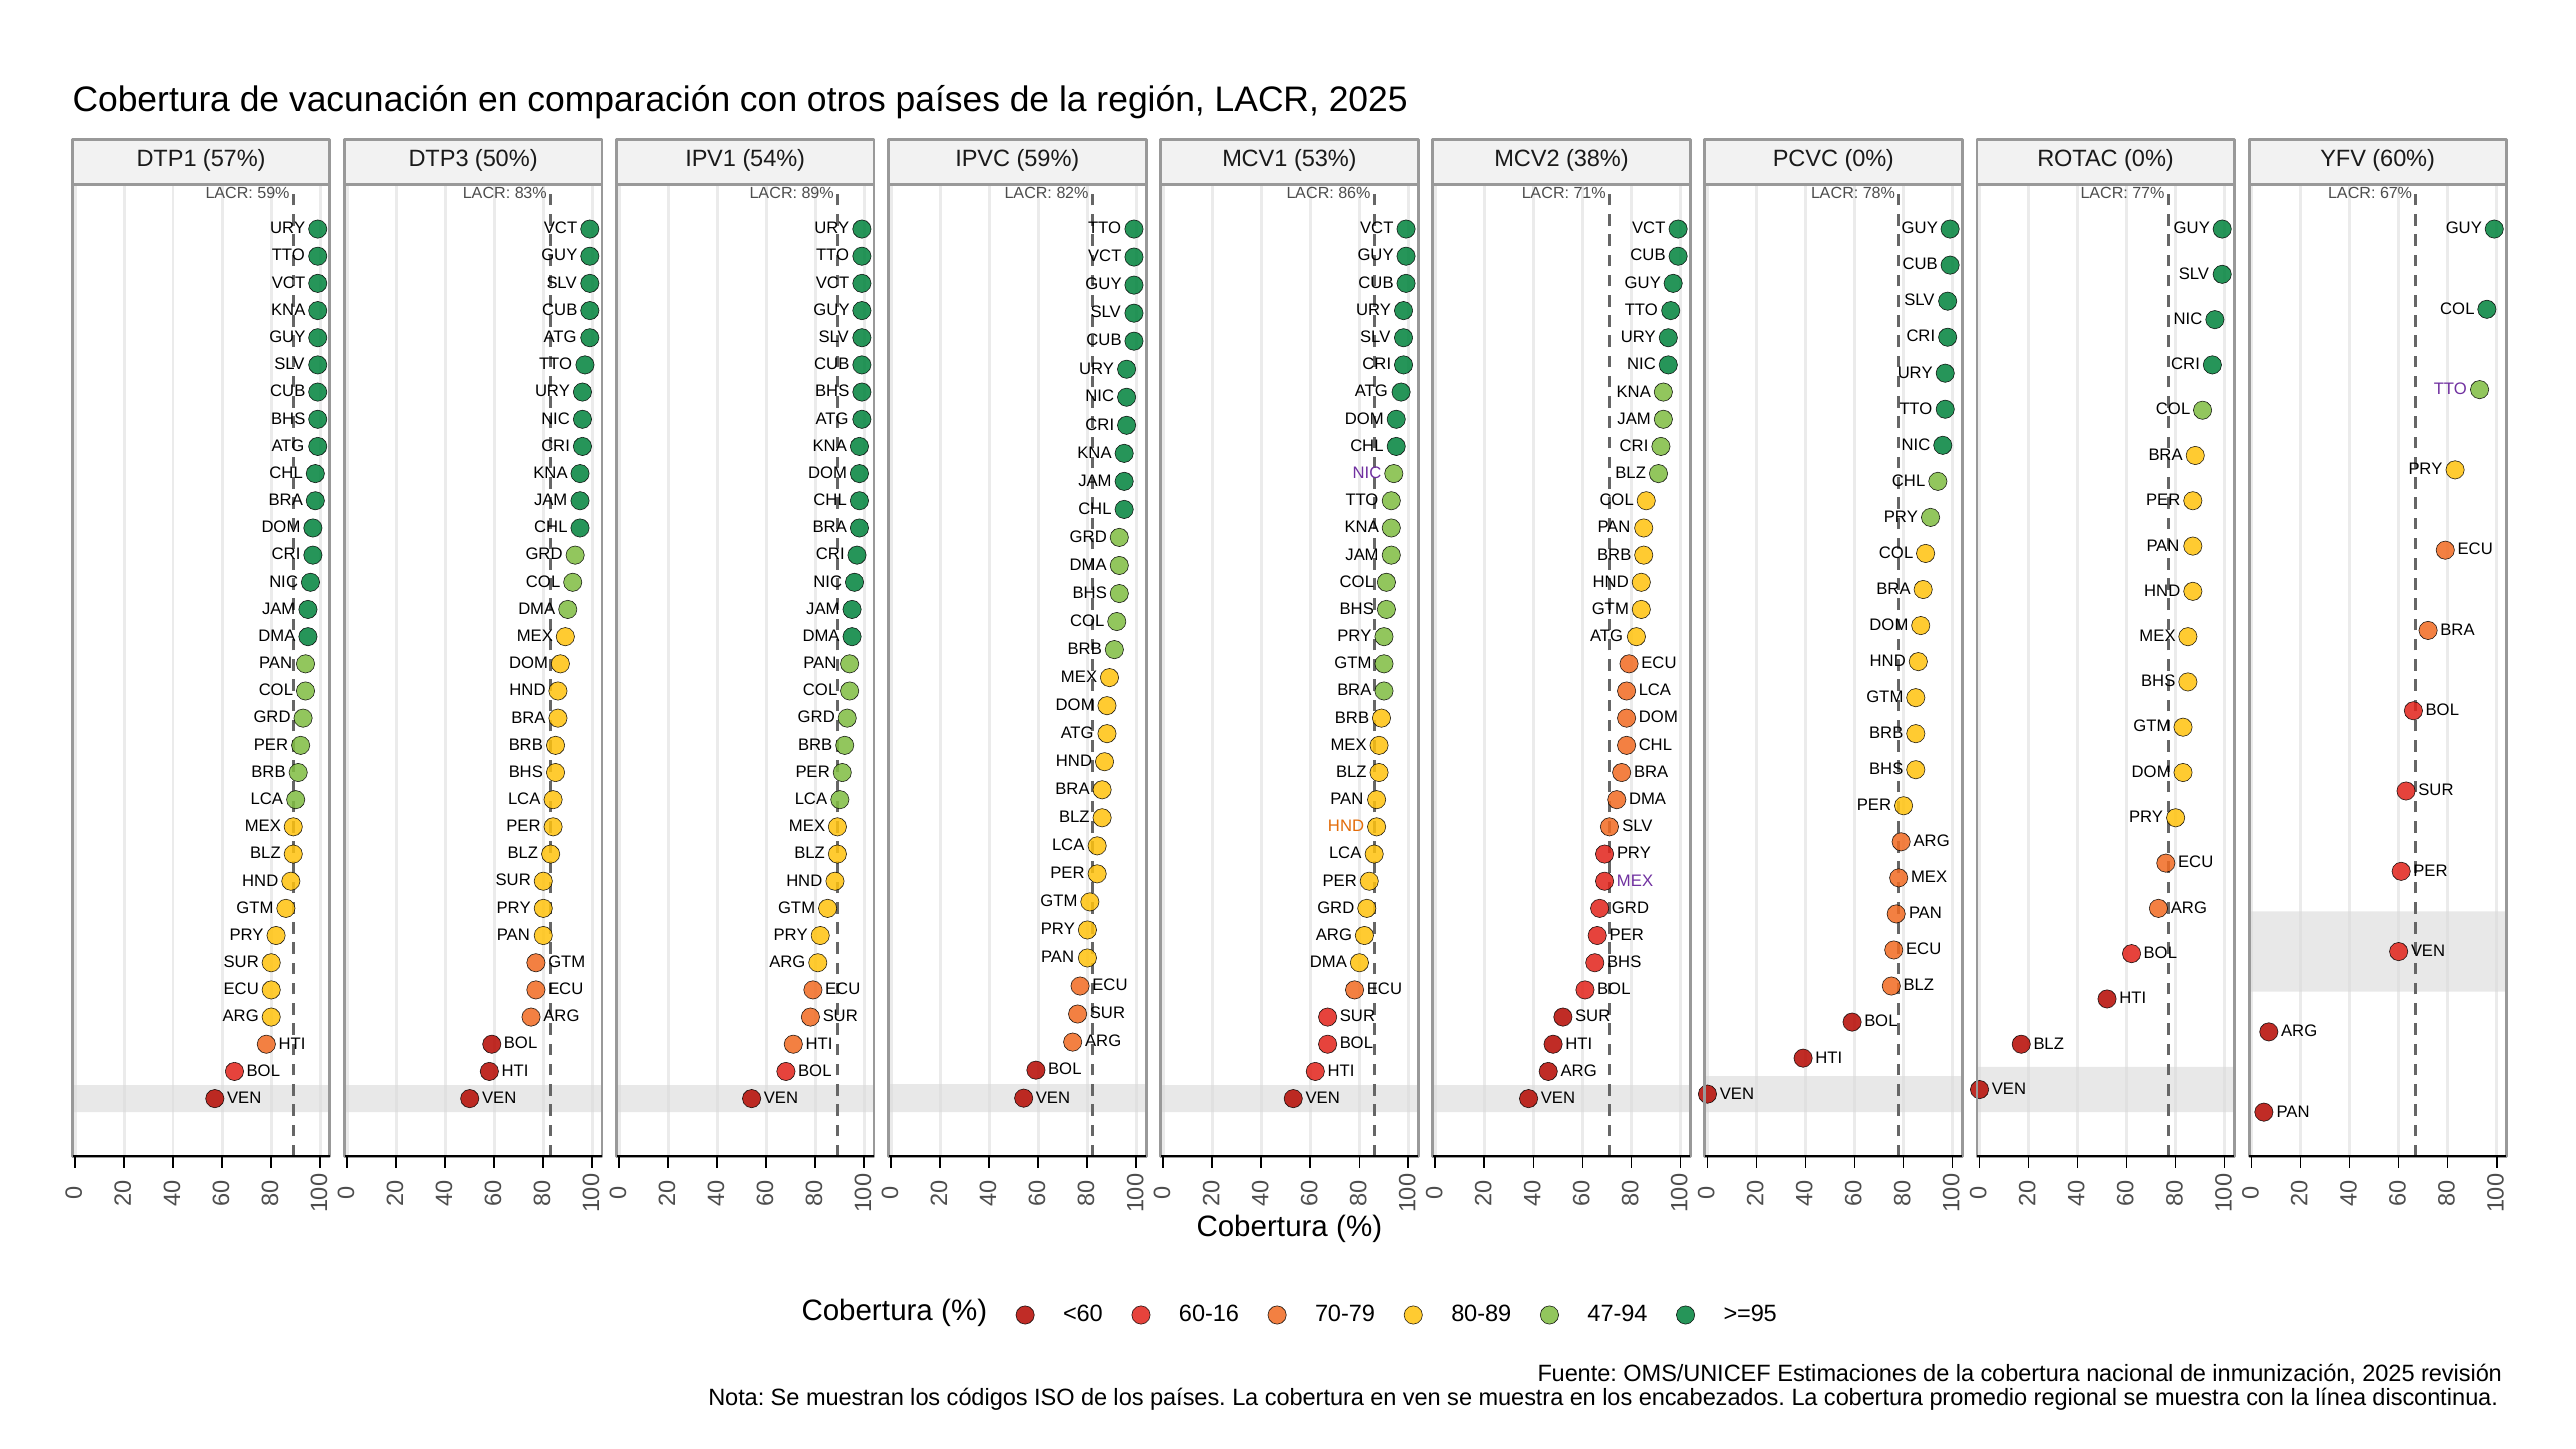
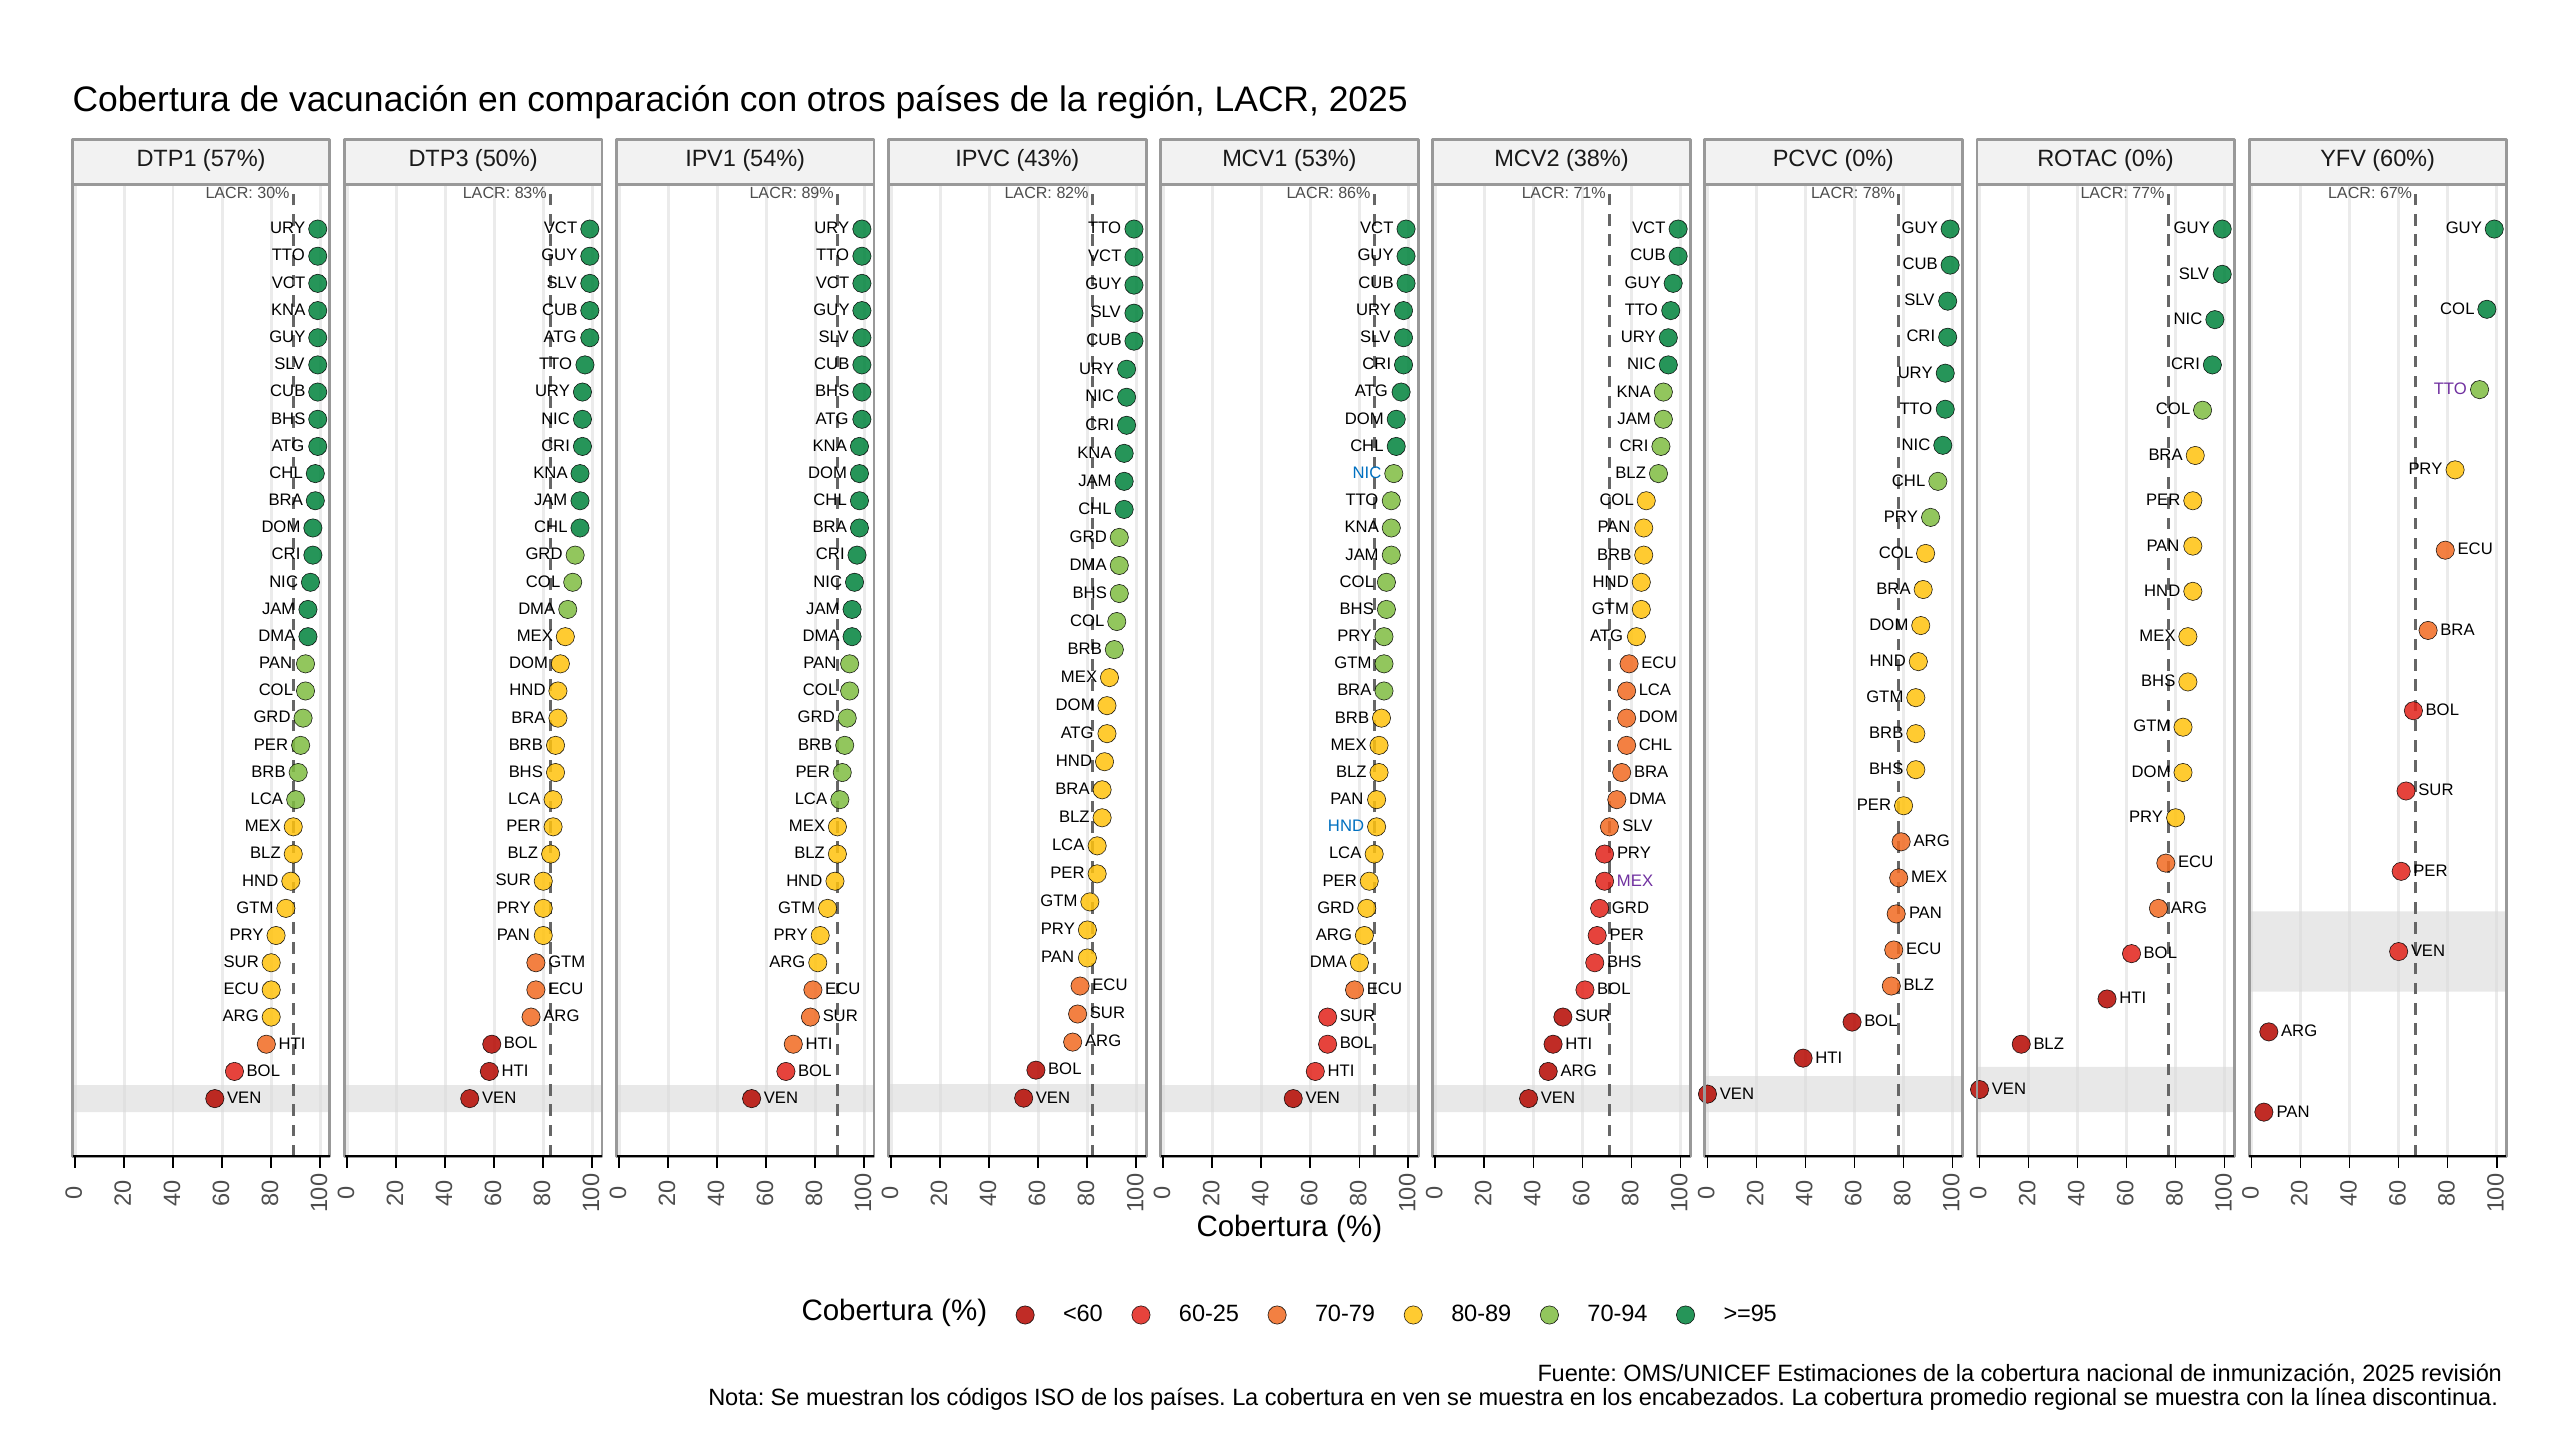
IPVC 59%: 59% -> 43%
LACR 59%: 59% -> 30%
NIC at (1367, 473) colour: purple -> blue
HND at (1346, 826) colour: orange -> blue
60-16: 60-16 -> 60-25
47-94: 47-94 -> 70-94
